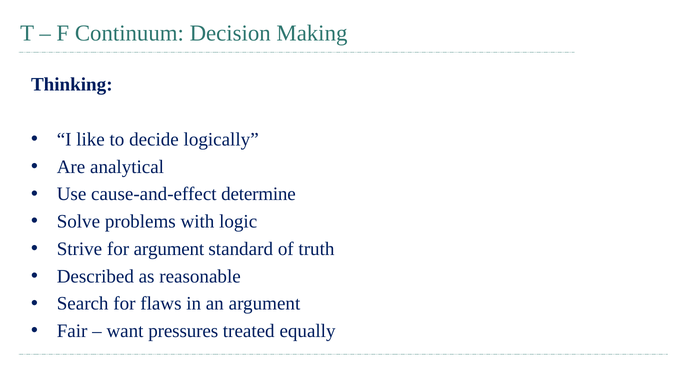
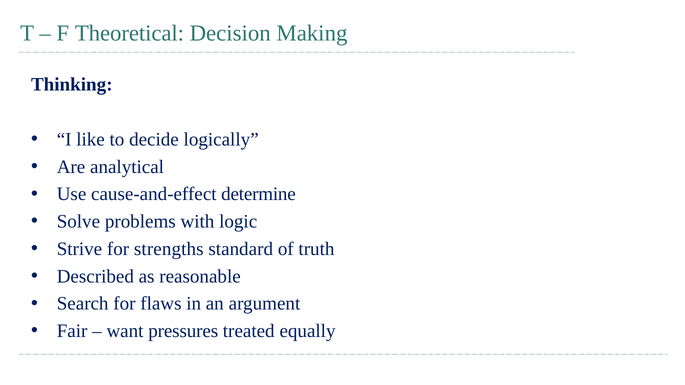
Continuum: Continuum -> Theoretical
for argument: argument -> strengths
